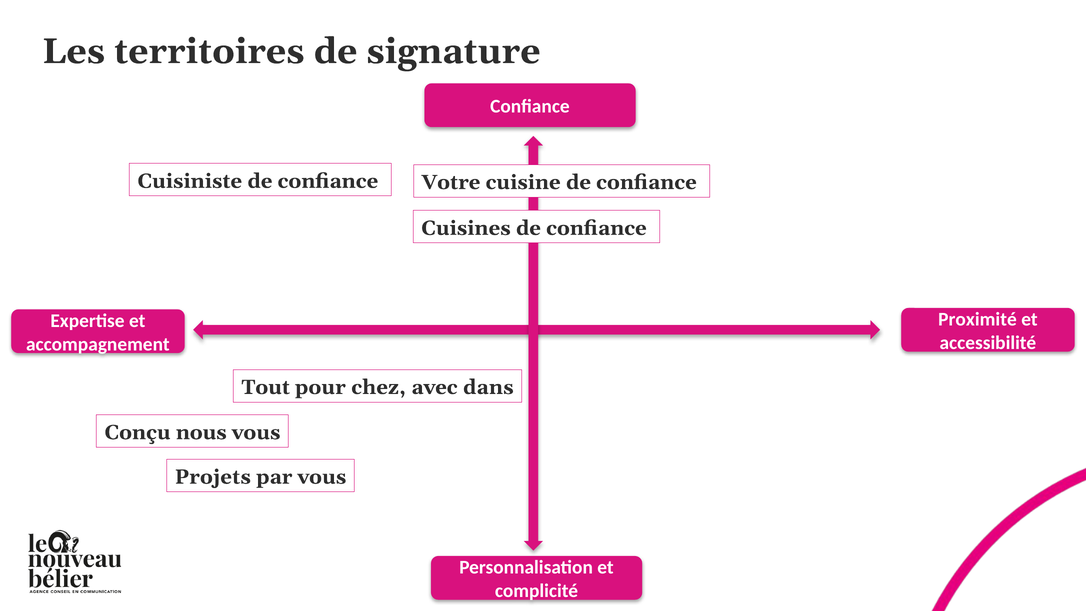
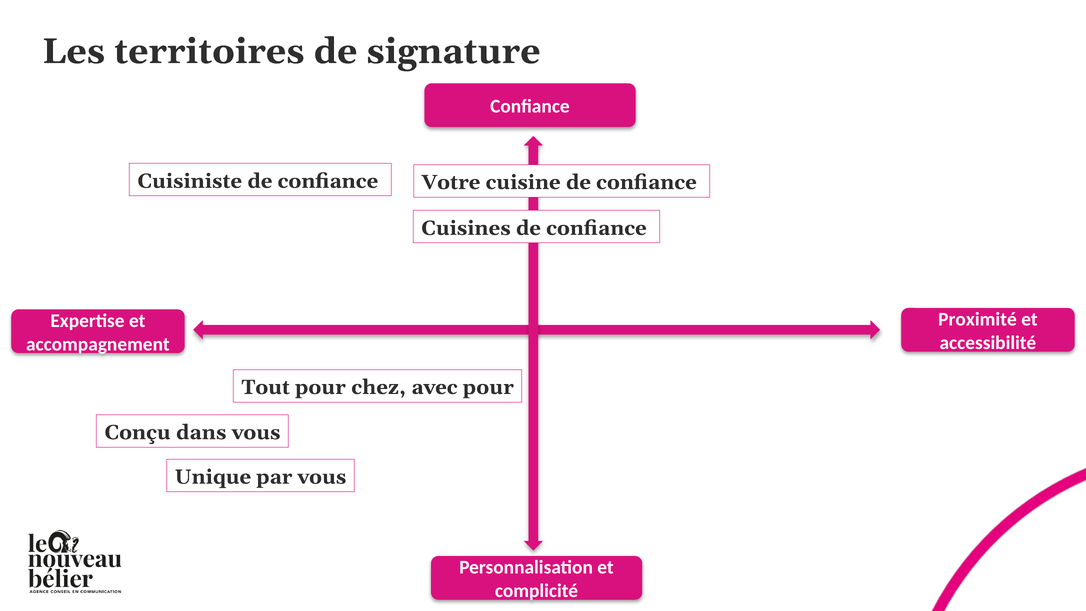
avec dans: dans -> pour
nous: nous -> dans
Projets: Projets -> Unique
